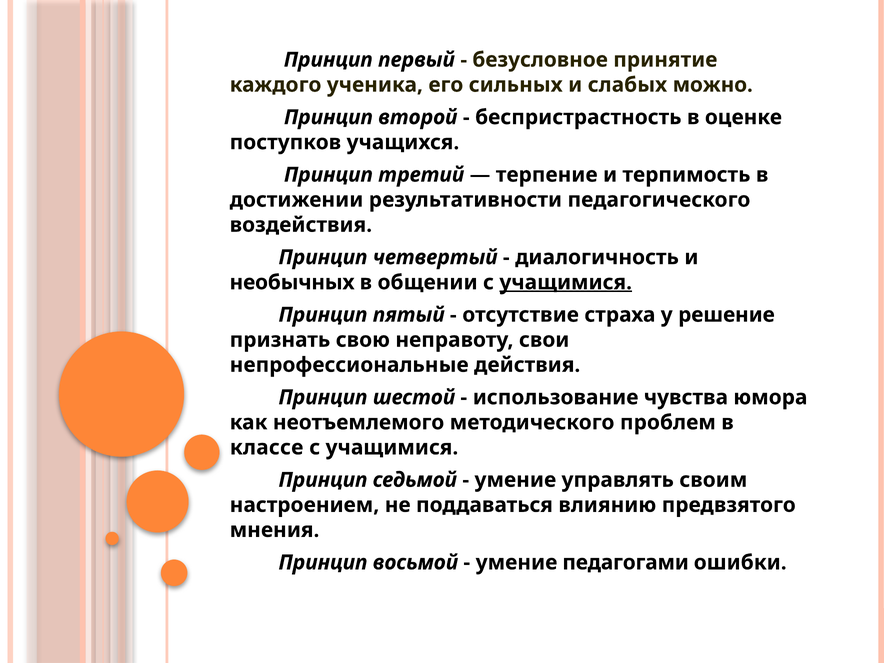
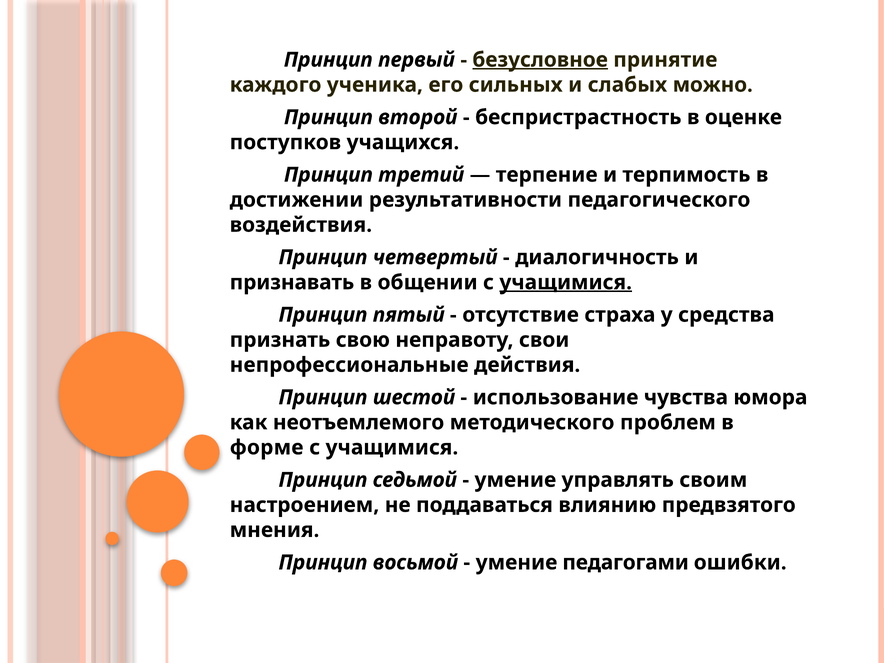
безусловное underline: none -> present
необычных: необычных -> признавать
решение: решение -> средства
классе: классе -> форме
